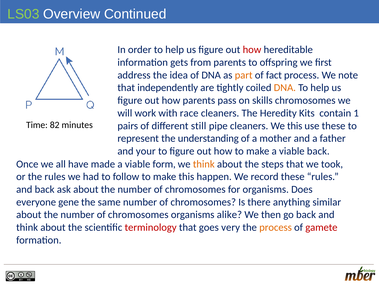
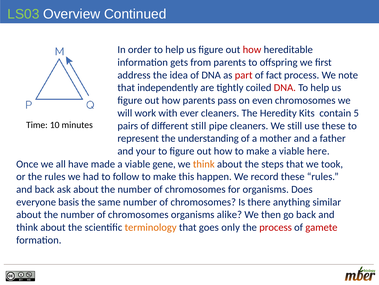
part colour: orange -> red
DNA at (285, 87) colour: orange -> red
skills: skills -> even
race: race -> ever
1: 1 -> 5
82: 82 -> 10
We this: this -> still
viable back: back -> here
form: form -> gene
gene: gene -> basis
terminology colour: red -> orange
very: very -> only
process at (276, 227) colour: orange -> red
